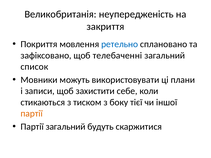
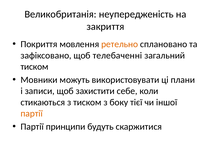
ретельно colour: blue -> orange
список at (34, 67): список -> тиском
Партії загальний: загальний -> принципи
